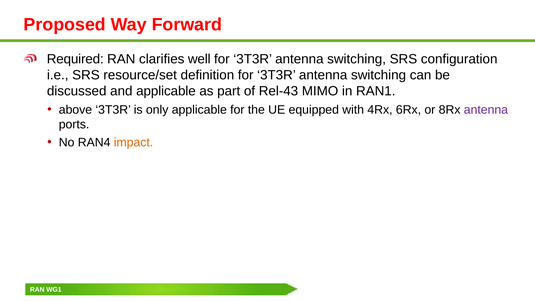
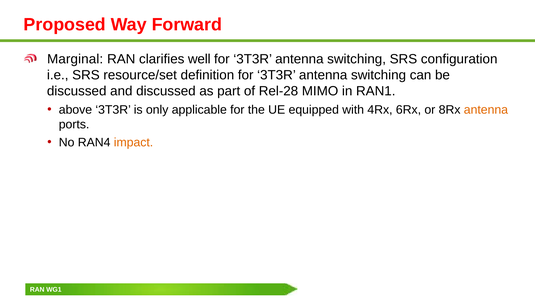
Required: Required -> Marginal
and applicable: applicable -> discussed
Rel-43: Rel-43 -> Rel-28
antenna at (486, 110) colour: purple -> orange
